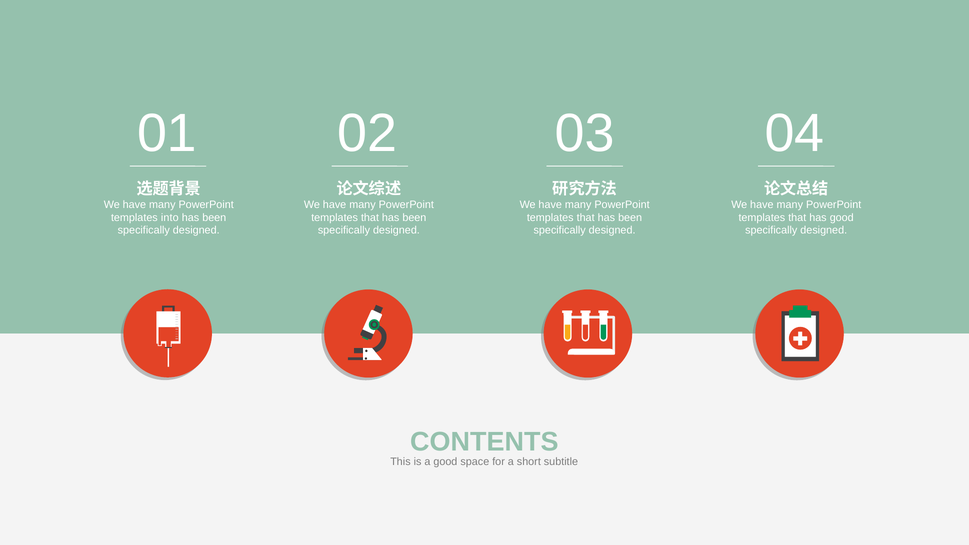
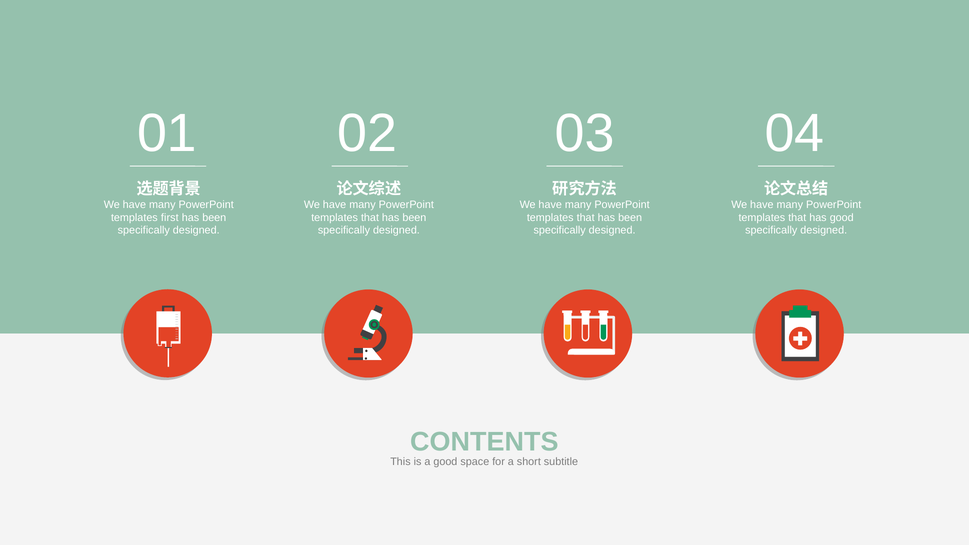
into: into -> first
